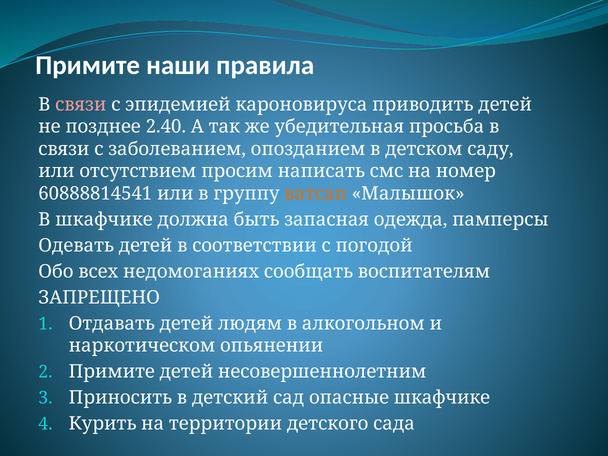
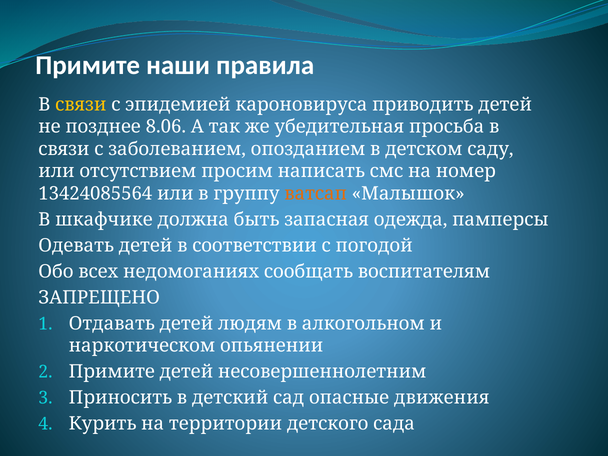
связи at (81, 105) colour: pink -> yellow
2.40: 2.40 -> 8.06
60888814541: 60888814541 -> 13424085564
опасные шкафчике: шкафчике -> движения
